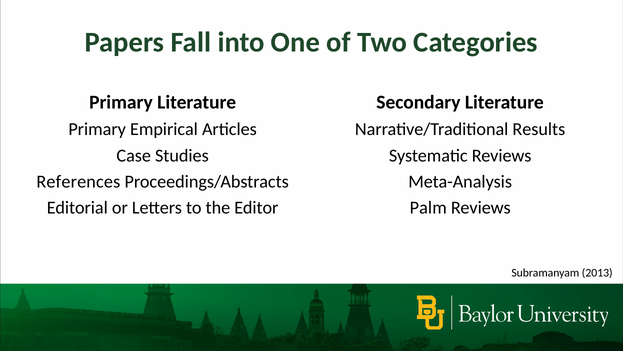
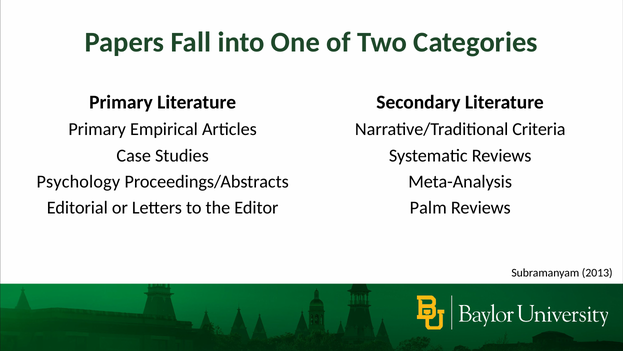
Results: Results -> Criteria
References: References -> Psychology
